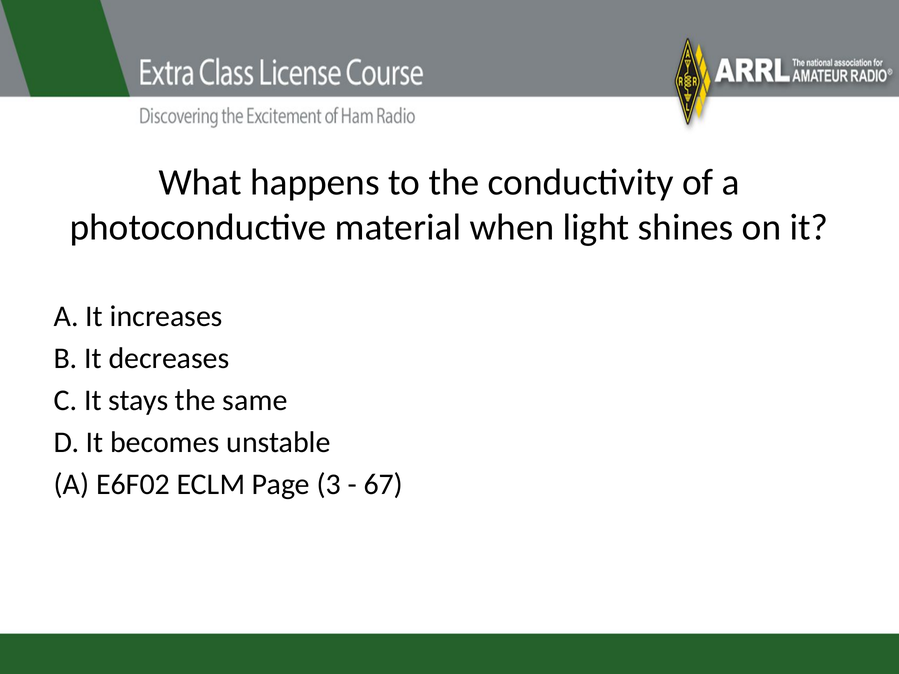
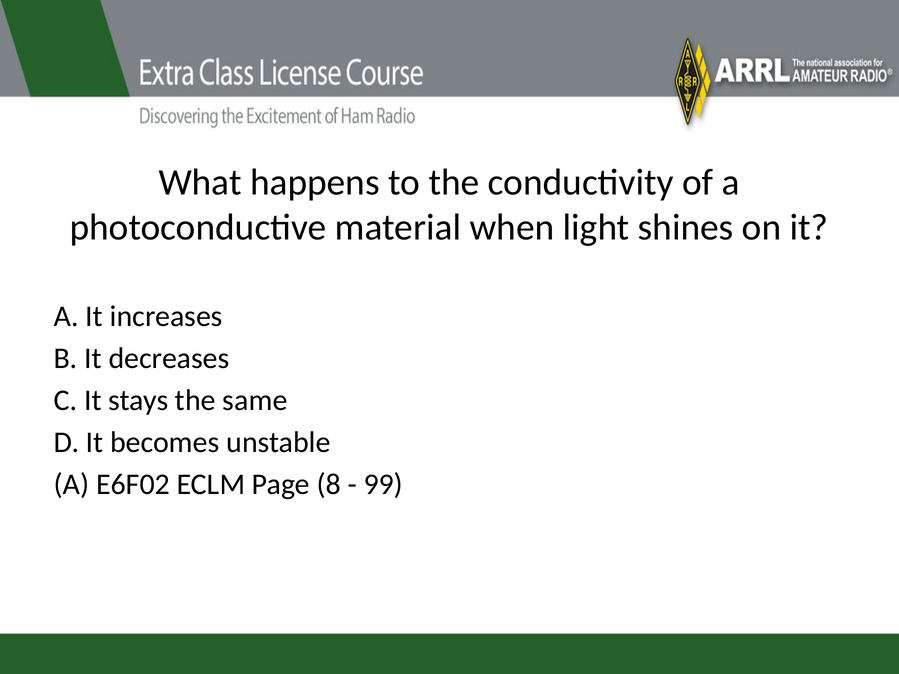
3: 3 -> 8
67: 67 -> 99
